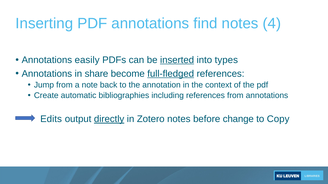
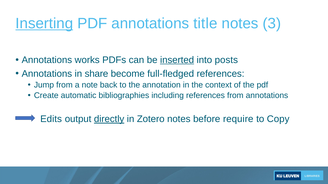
Inserting underline: none -> present
find: find -> title
4: 4 -> 3
easily: easily -> works
types: types -> posts
full-fledged underline: present -> none
change: change -> require
